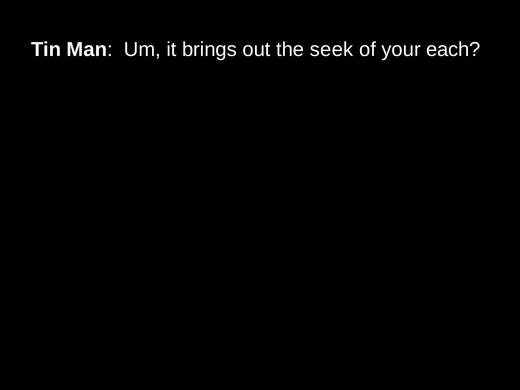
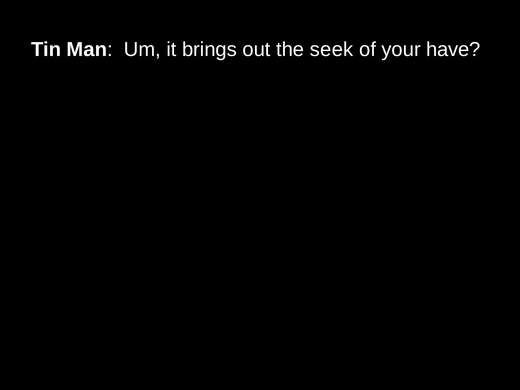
each: each -> have
